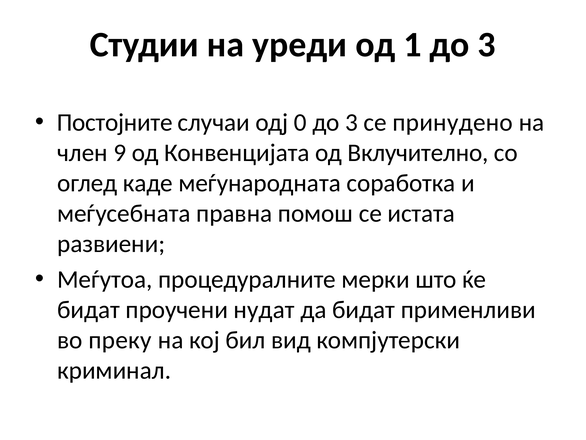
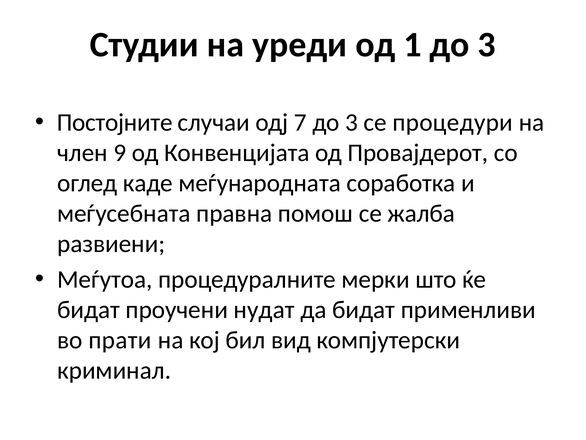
0: 0 -> 7
принудено: принудено -> процедури
Вклучително: Вклучително -> Провајдерот
истата: истата -> жалба
преку: преку -> прати
